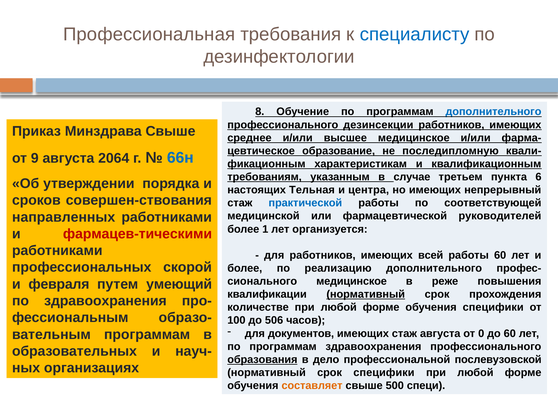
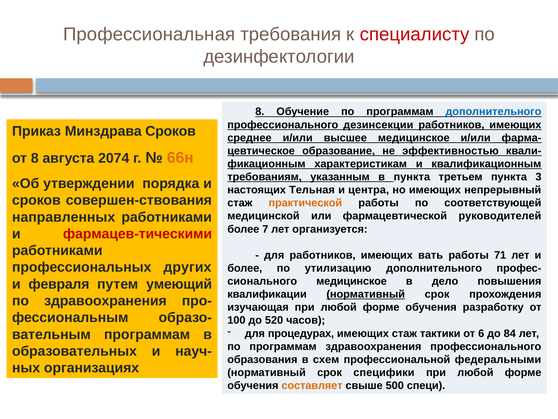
специалисту colour: blue -> red
Минздрава Свыше: Свыше -> Сроков
последипломную: последипломную -> эффективностью
от 9: 9 -> 8
2064: 2064 -> 2074
66н colour: blue -> orange
в случае: случае -> пункта
6: 6 -> 3
практической colour: blue -> orange
1: 1 -> 7
всей: всей -> вать
работы 60: 60 -> 71
скорой: скорой -> других
реализацию: реализацию -> утилизацию
реже: реже -> дело
количестве: количестве -> изучающая
обучения специфики: специфики -> разработку
506: 506 -> 520
документов: документов -> процедурах
стаж августа: августа -> тактики
0: 0 -> 6
до 60: 60 -> 84
образования underline: present -> none
дело: дело -> схем
послевузовской: послевузовской -> федеральными
